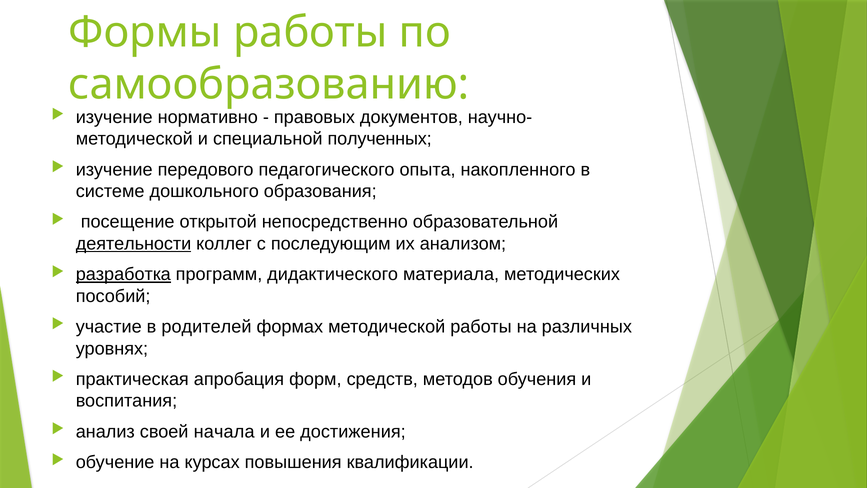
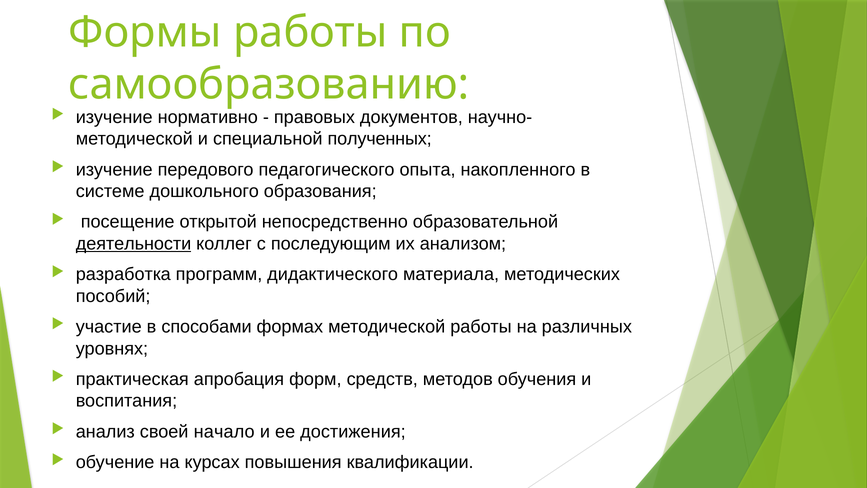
разработка underline: present -> none
родителей: родителей -> способами
начала: начала -> начало
